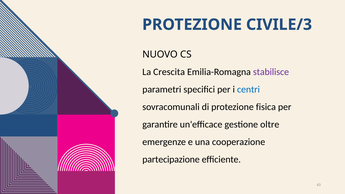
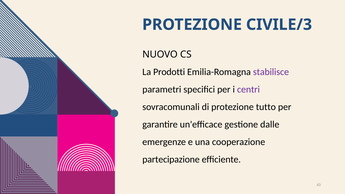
Crescita: Crescita -> Prodotti
centri colour: blue -> purple
fisica: fisica -> tutto
oltre: oltre -> dalle
